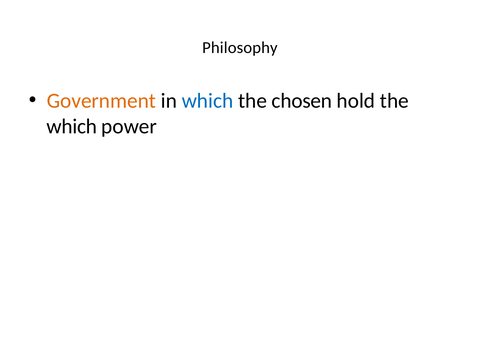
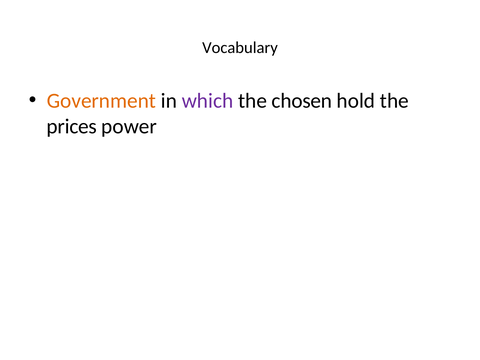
Philosophy: Philosophy -> Vocabulary
which at (207, 101) colour: blue -> purple
which at (72, 126): which -> prices
